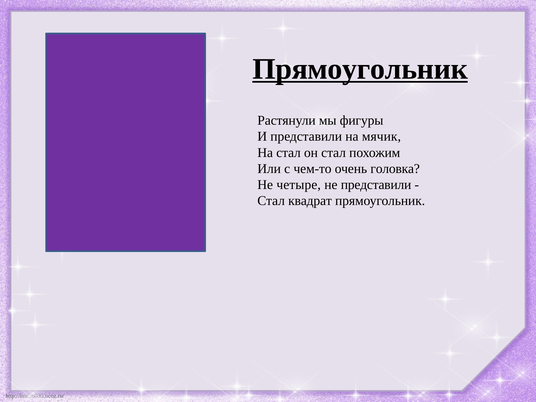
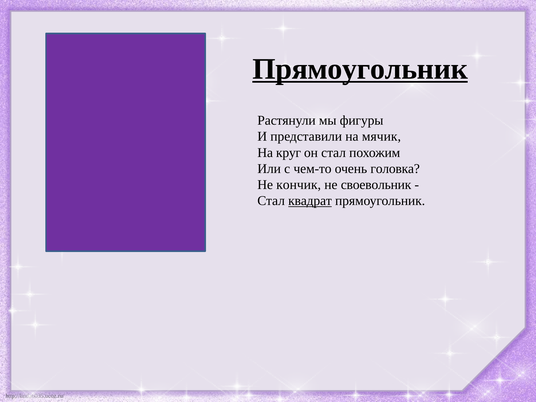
На стал: стал -> круг
четыре: четыре -> кончик
не представили: представили -> своевольник
квадрат underline: none -> present
